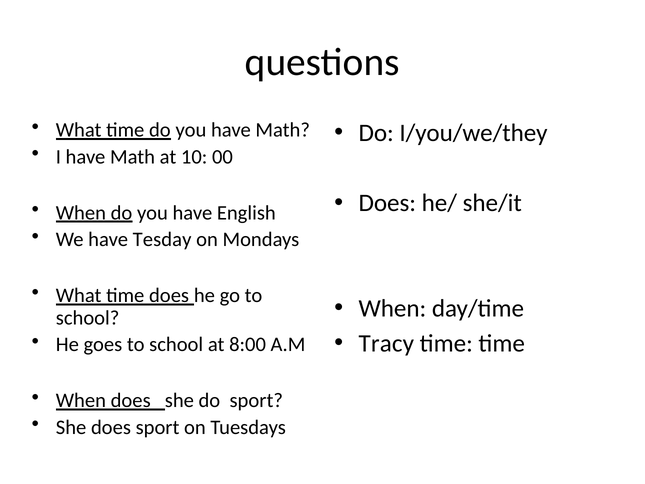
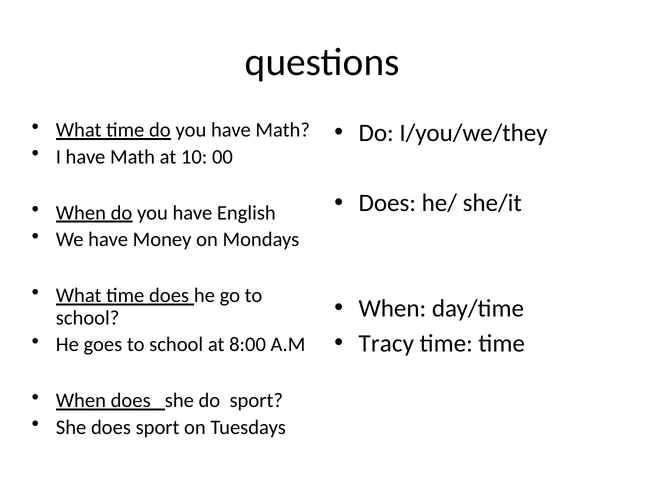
Tesday: Tesday -> Money
